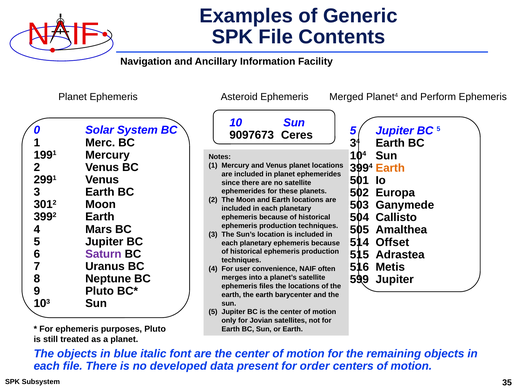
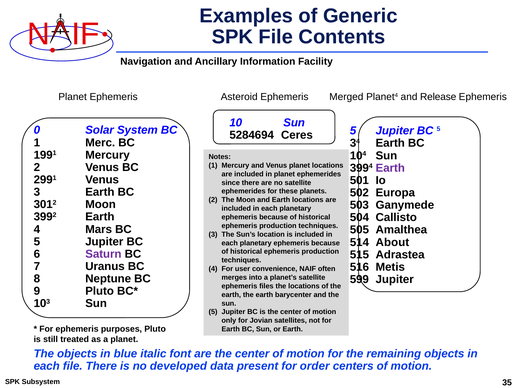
Perform: Perform -> Release
9097673: 9097673 -> 5284694
Earth at (390, 168) colour: orange -> purple
Offset: Offset -> About
